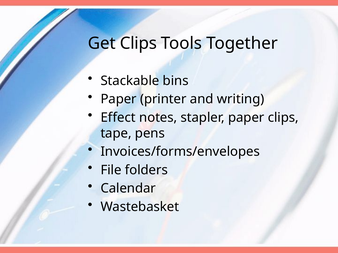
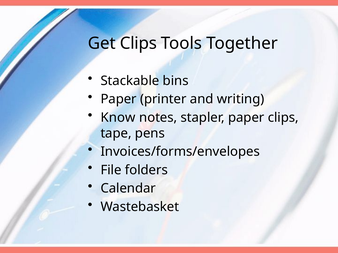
Effect: Effect -> Know
